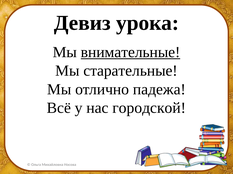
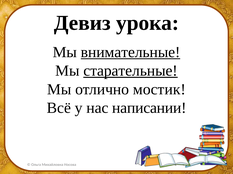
старательные underline: none -> present
падежа: падежа -> мостик
городской: городской -> написании
